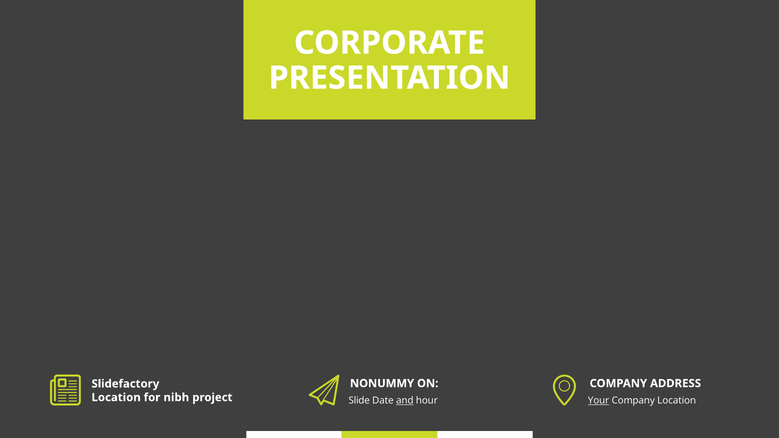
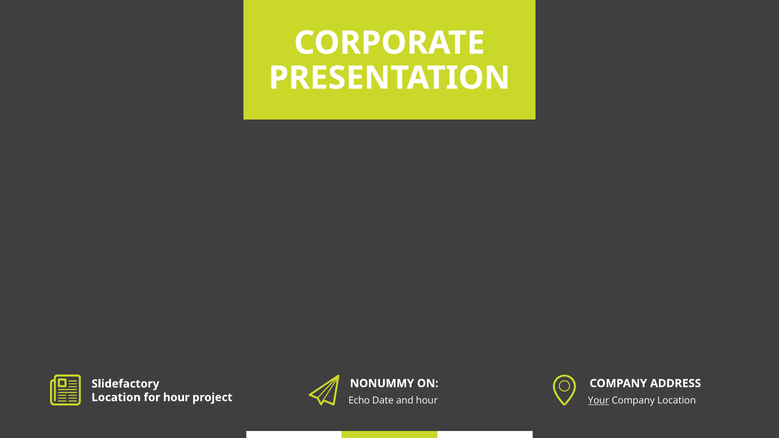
for nibh: nibh -> hour
Slide: Slide -> Echo
and underline: present -> none
